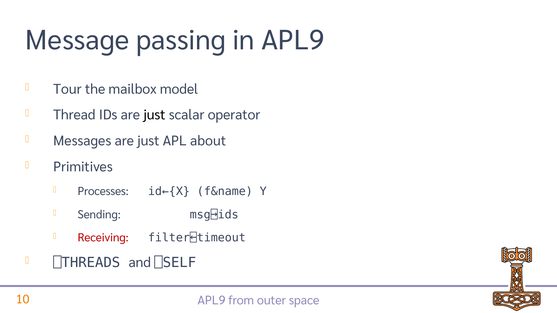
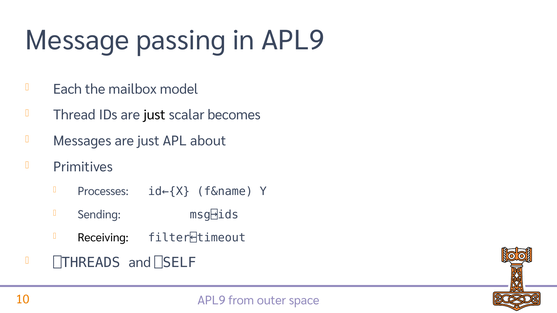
Tour: Tour -> Each
operator: operator -> becomes
Receiving colour: red -> black
